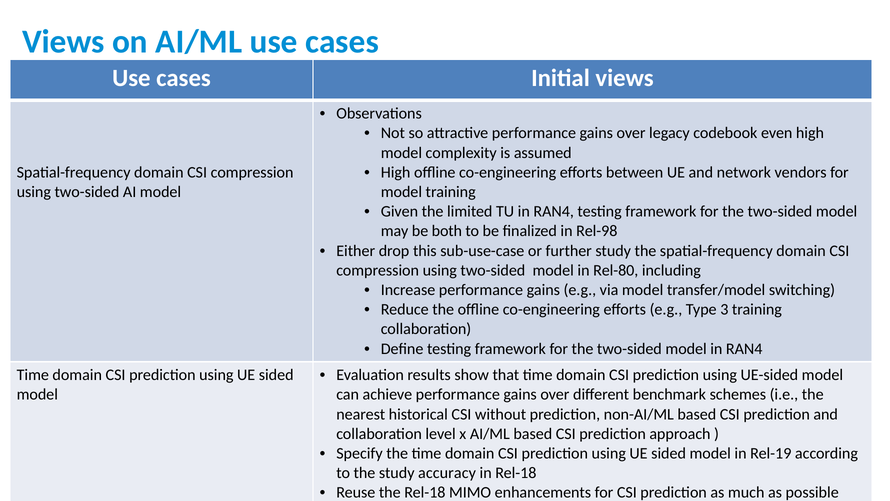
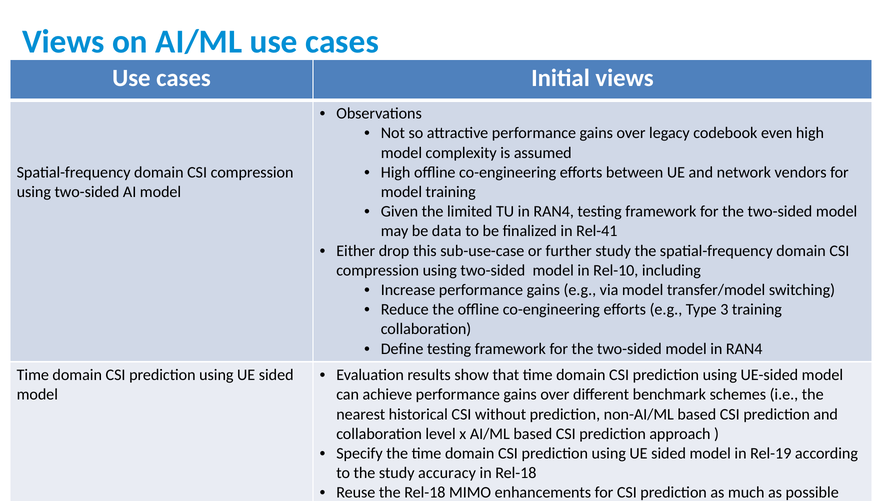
both: both -> data
Rel-98: Rel-98 -> Rel-41
Rel-80: Rel-80 -> Rel-10
